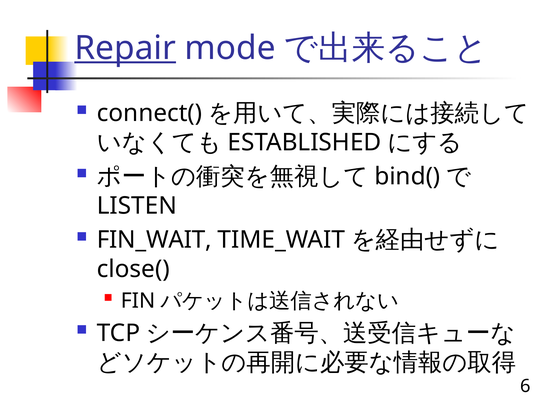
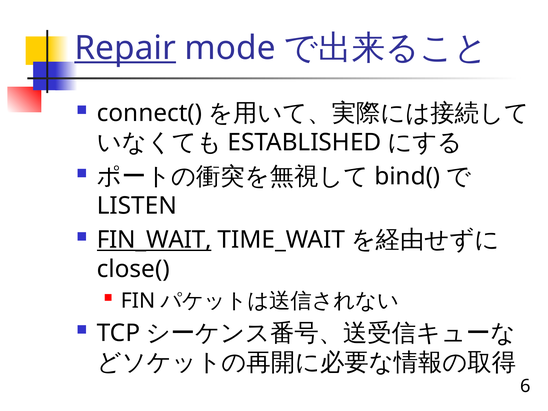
FIN_WAIT underline: none -> present
